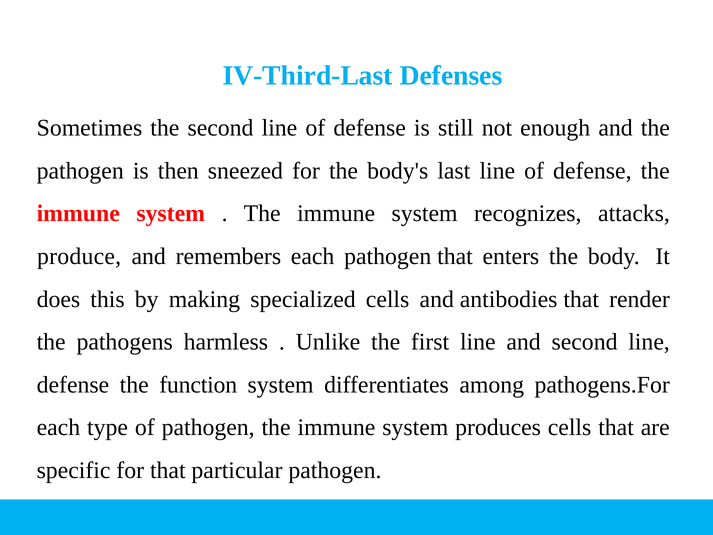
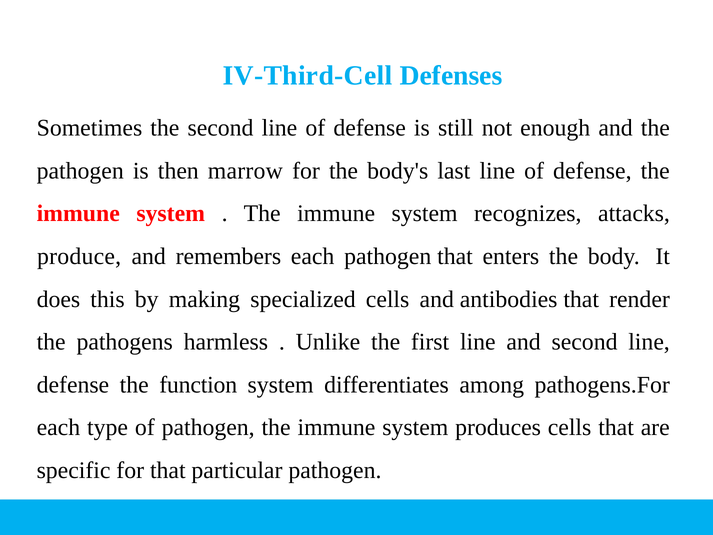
IV-Third-Last: IV-Third-Last -> IV-Third-Cell
sneezed: sneezed -> marrow
